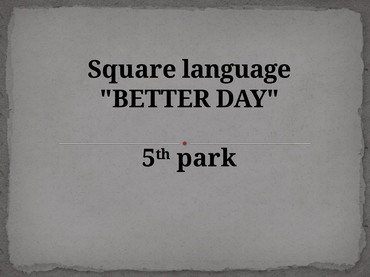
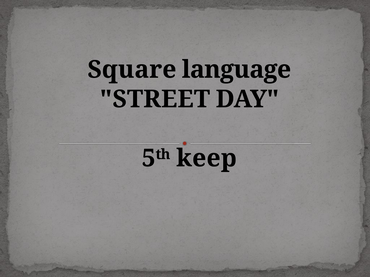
BETTER: BETTER -> STREET
park: park -> keep
